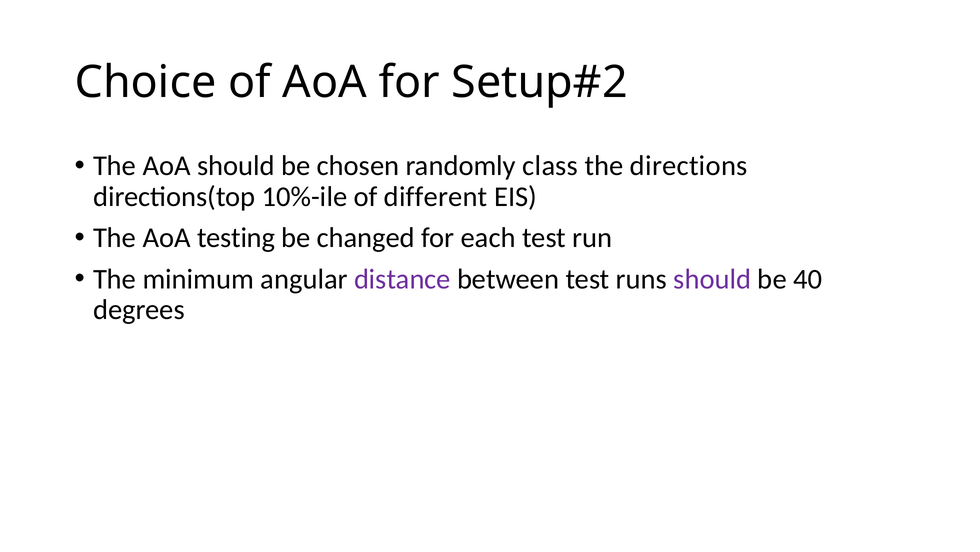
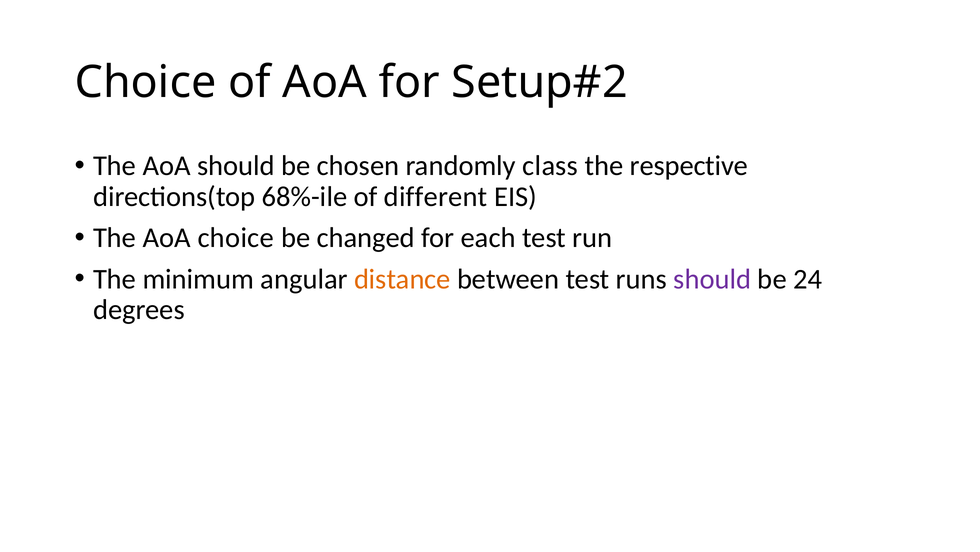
directions: directions -> respective
10%-ile: 10%-ile -> 68%-ile
AoA testing: testing -> choice
distance colour: purple -> orange
40: 40 -> 24
